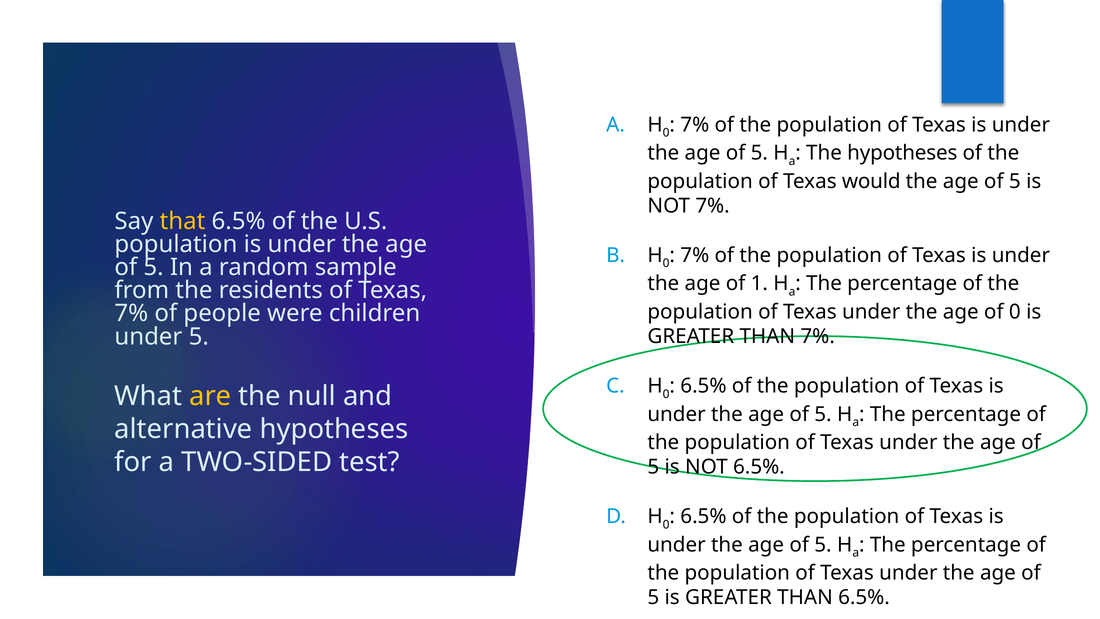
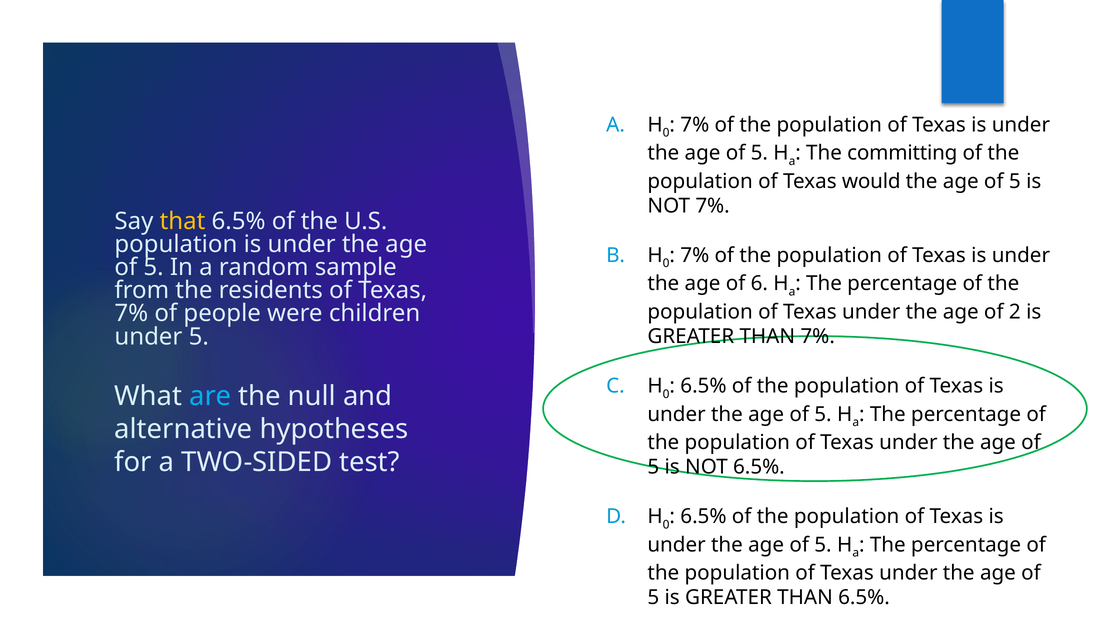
The hypotheses: hypotheses -> committing
1: 1 -> 6
of 0: 0 -> 2
are colour: yellow -> light blue
